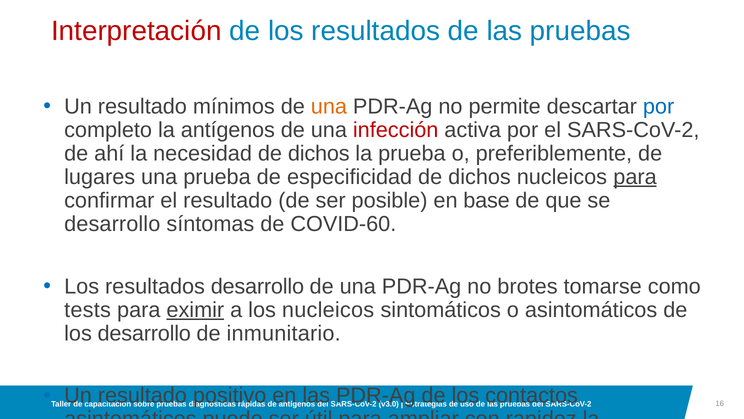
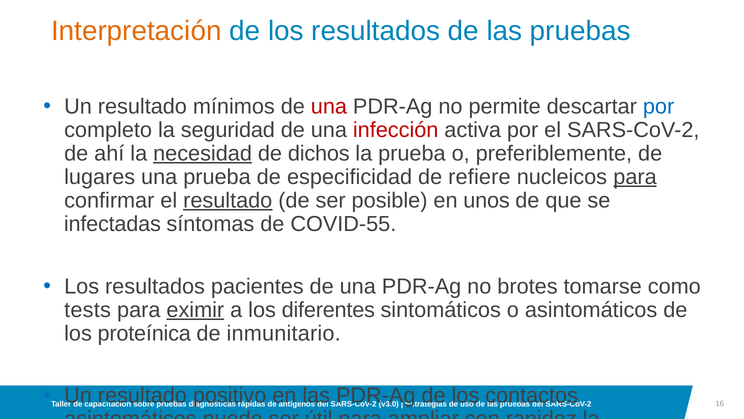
Interpretación colour: red -> orange
una at (329, 106) colour: orange -> red
la antígenos: antígenos -> seguridad
necesidad underline: none -> present
dichos at (480, 177): dichos -> refiere
resultado at (228, 200) underline: none -> present
base: base -> unos
desarrollo at (112, 224): desarrollo -> infectadas
COVID-60: COVID-60 -> COVID-55
resultados desarrollo: desarrollo -> pacientes
los nucleicos: nucleicos -> diferentes
los desarrollo: desarrollo -> proteínica
